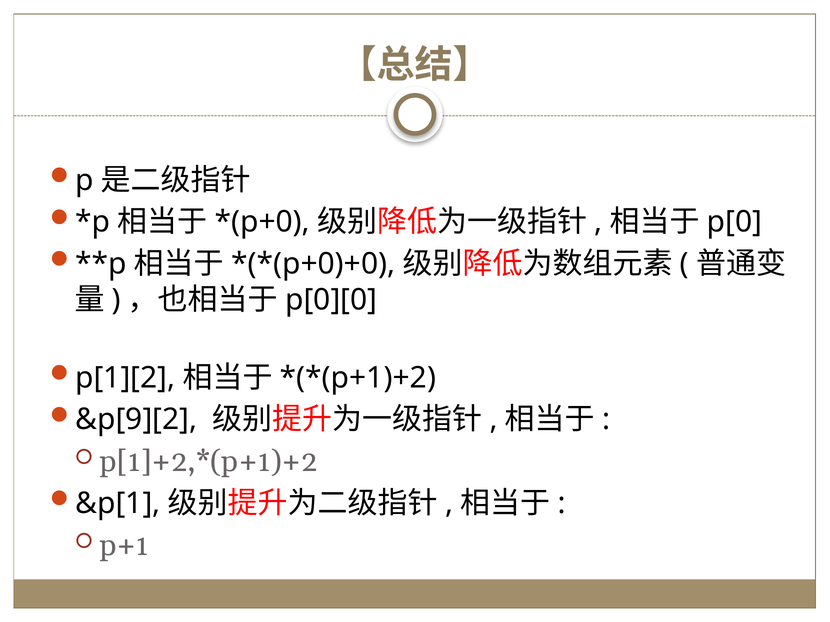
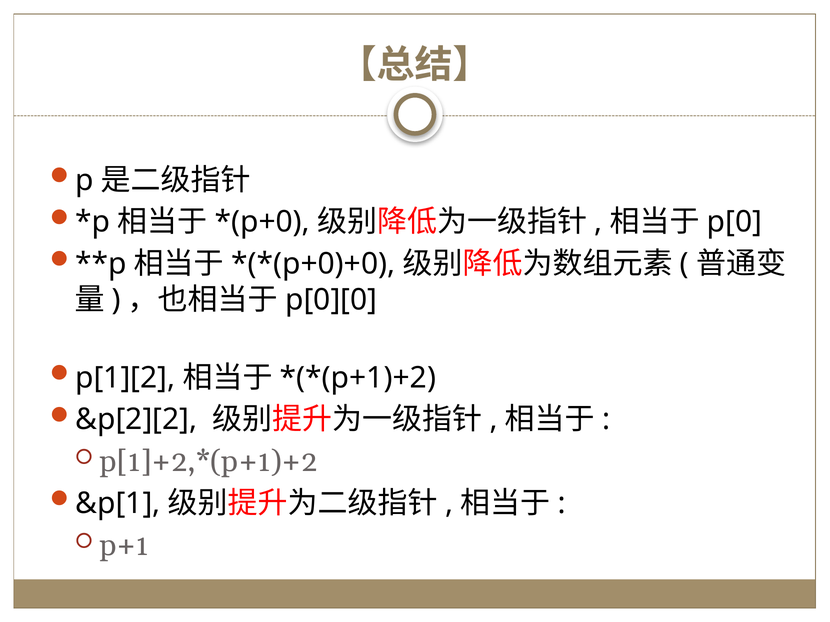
&p[9][2: &p[9][2 -> &p[2][2
